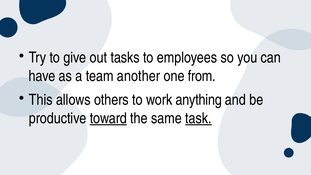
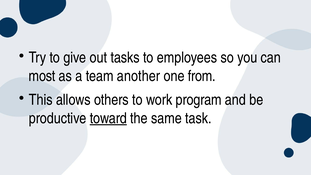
have: have -> most
anything: anything -> program
task underline: present -> none
